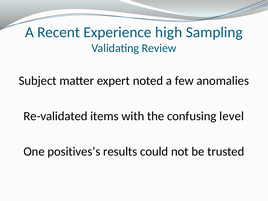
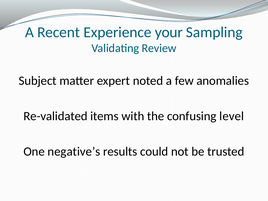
high: high -> your
positives’s: positives’s -> negative’s
